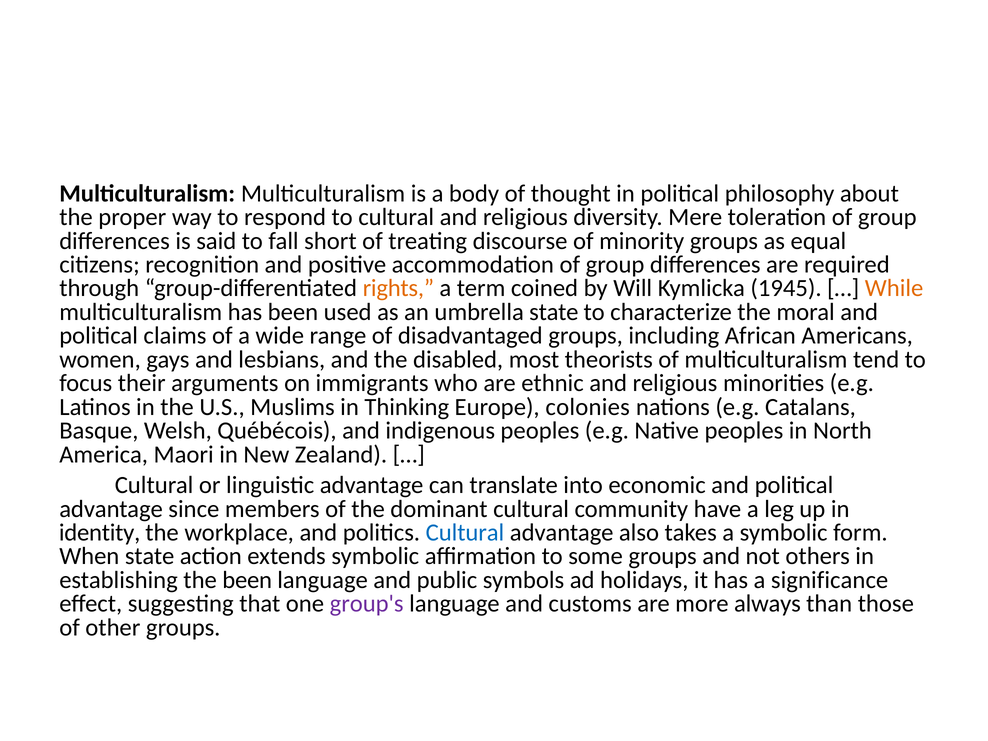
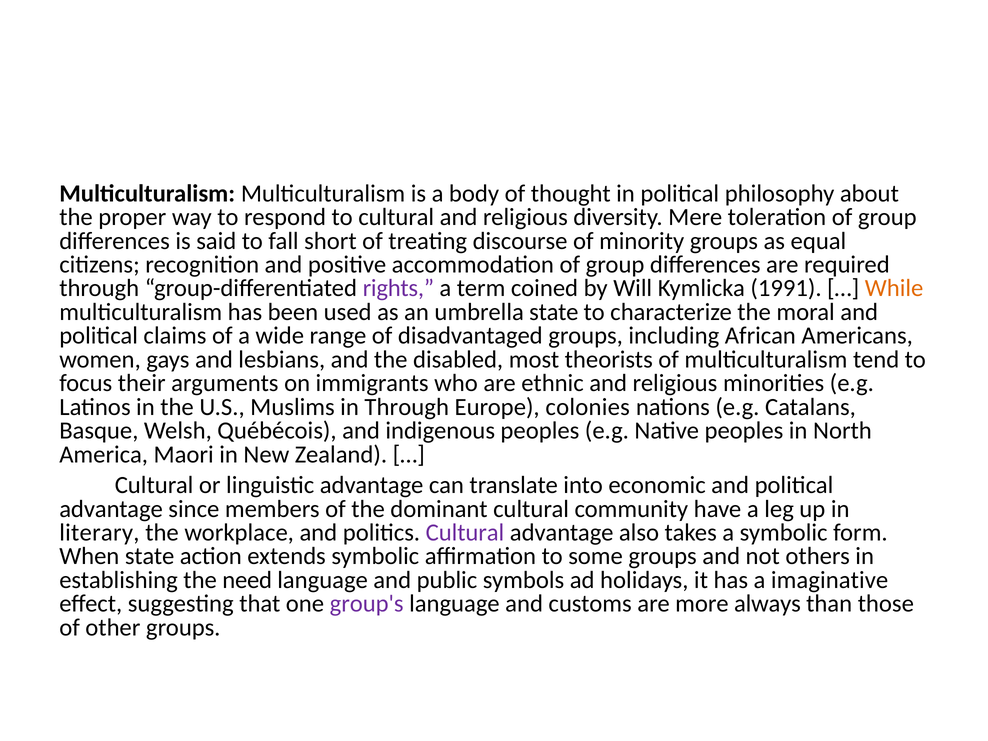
rights colour: orange -> purple
1945: 1945 -> 1991
in Thinking: Thinking -> Through
identity: identity -> literary
Cultural at (465, 533) colour: blue -> purple
the been: been -> need
significance: significance -> imaginative
